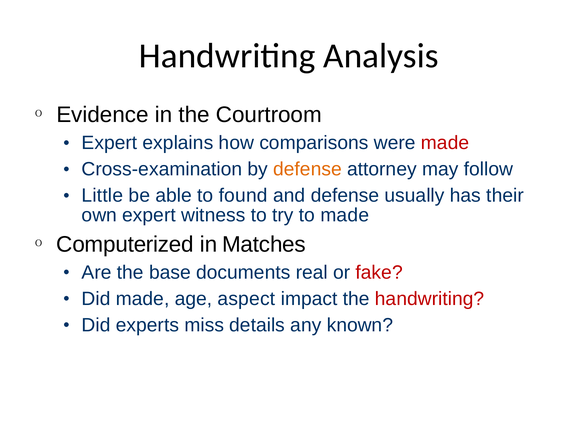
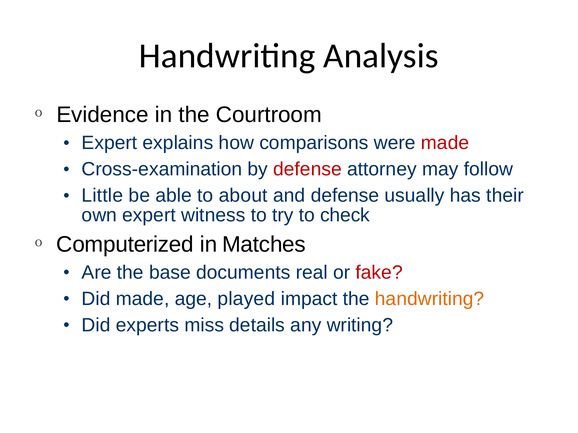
defense at (307, 169) colour: orange -> red
found: found -> about
to made: made -> check
aspect: aspect -> played
handwriting at (430, 299) colour: red -> orange
known: known -> writing
